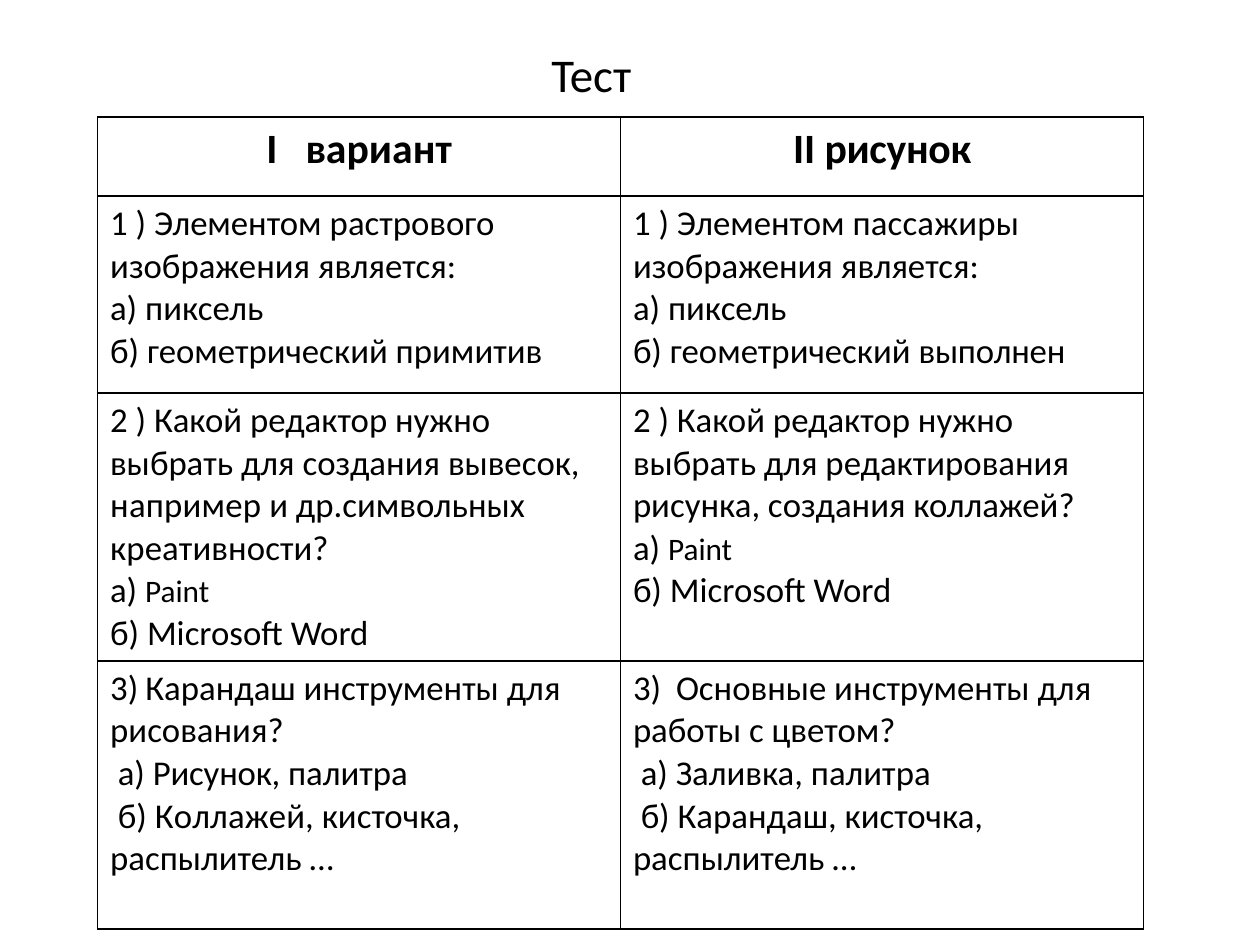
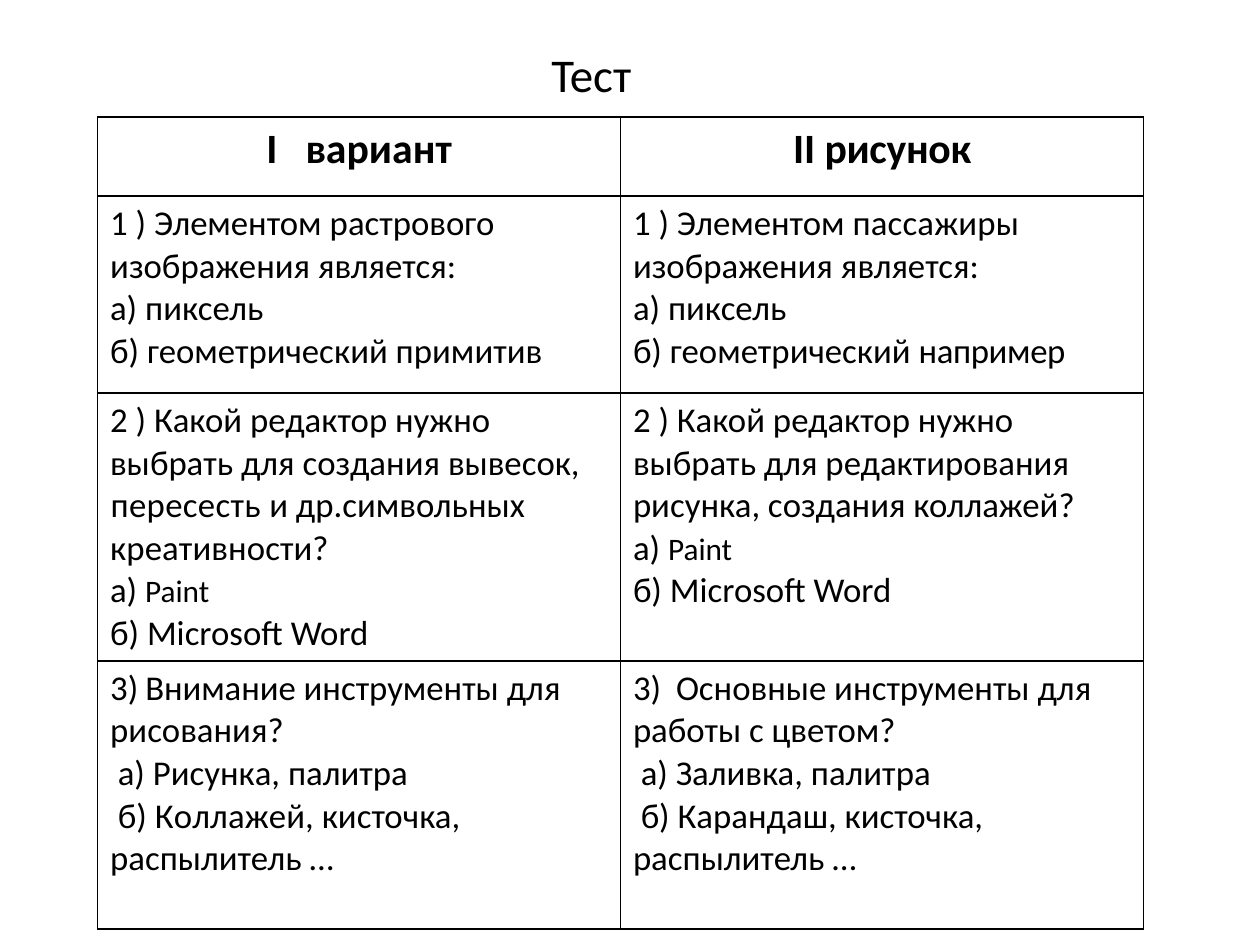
выполнен: выполнен -> например
например: например -> пересесть
3 Карандаш: Карандаш -> Внимание
а Рисунок: Рисунок -> Рисунка
